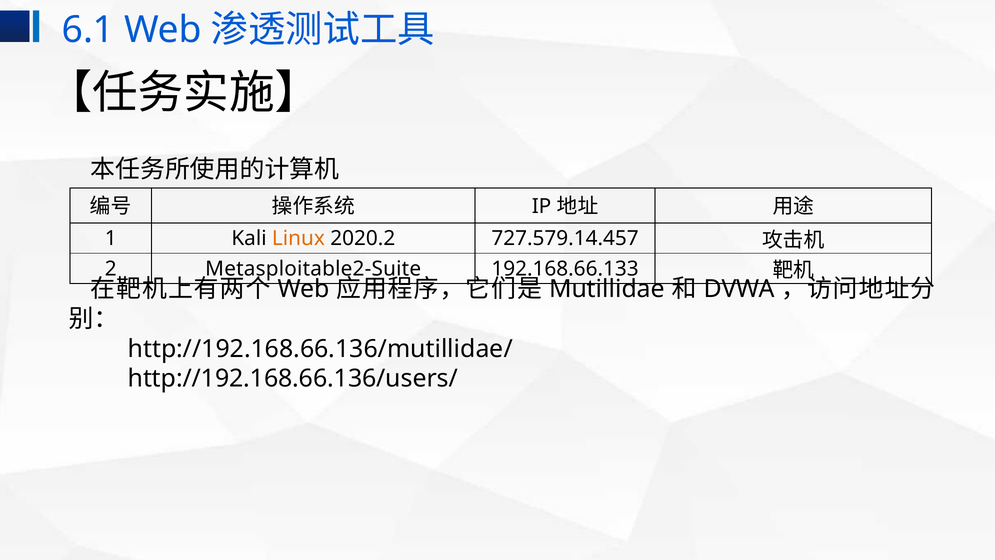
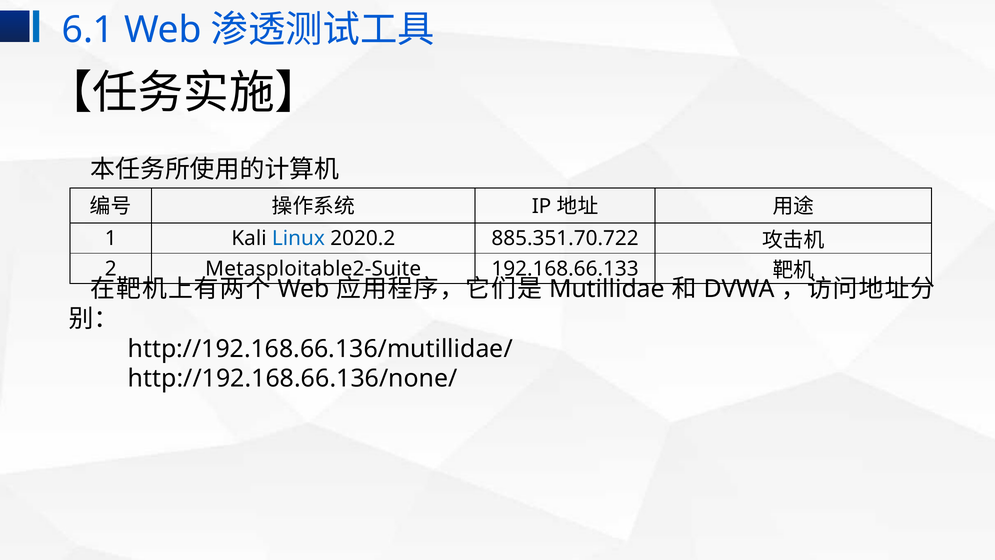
Linux colour: orange -> blue
727.579.14.457: 727.579.14.457 -> 885.351.70.722
http://192.168.66.136/users/: http://192.168.66.136/users/ -> http://192.168.66.136/none/
